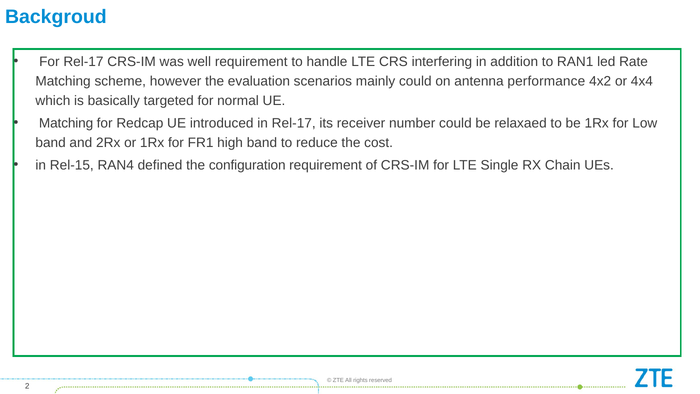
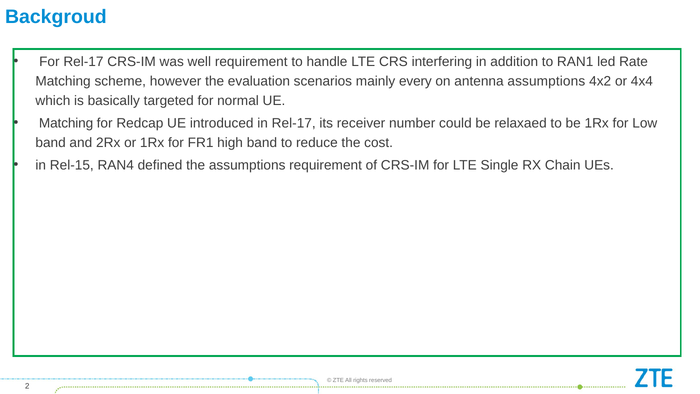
mainly could: could -> every
antenna performance: performance -> assumptions
the configuration: configuration -> assumptions
